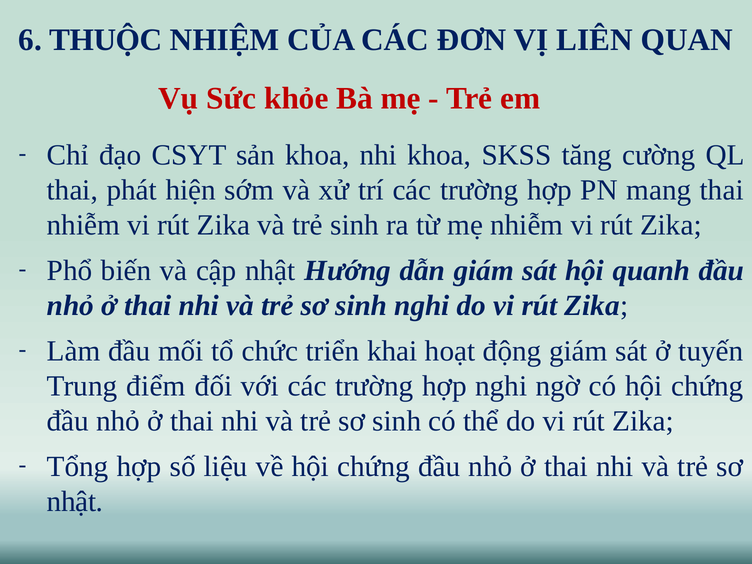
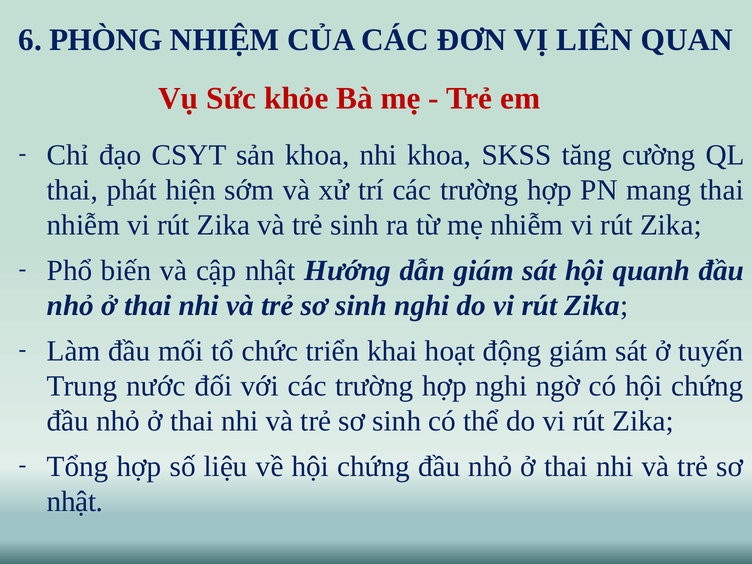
THUỘC: THUỘC -> PHÒNG
điểm: điểm -> nước
